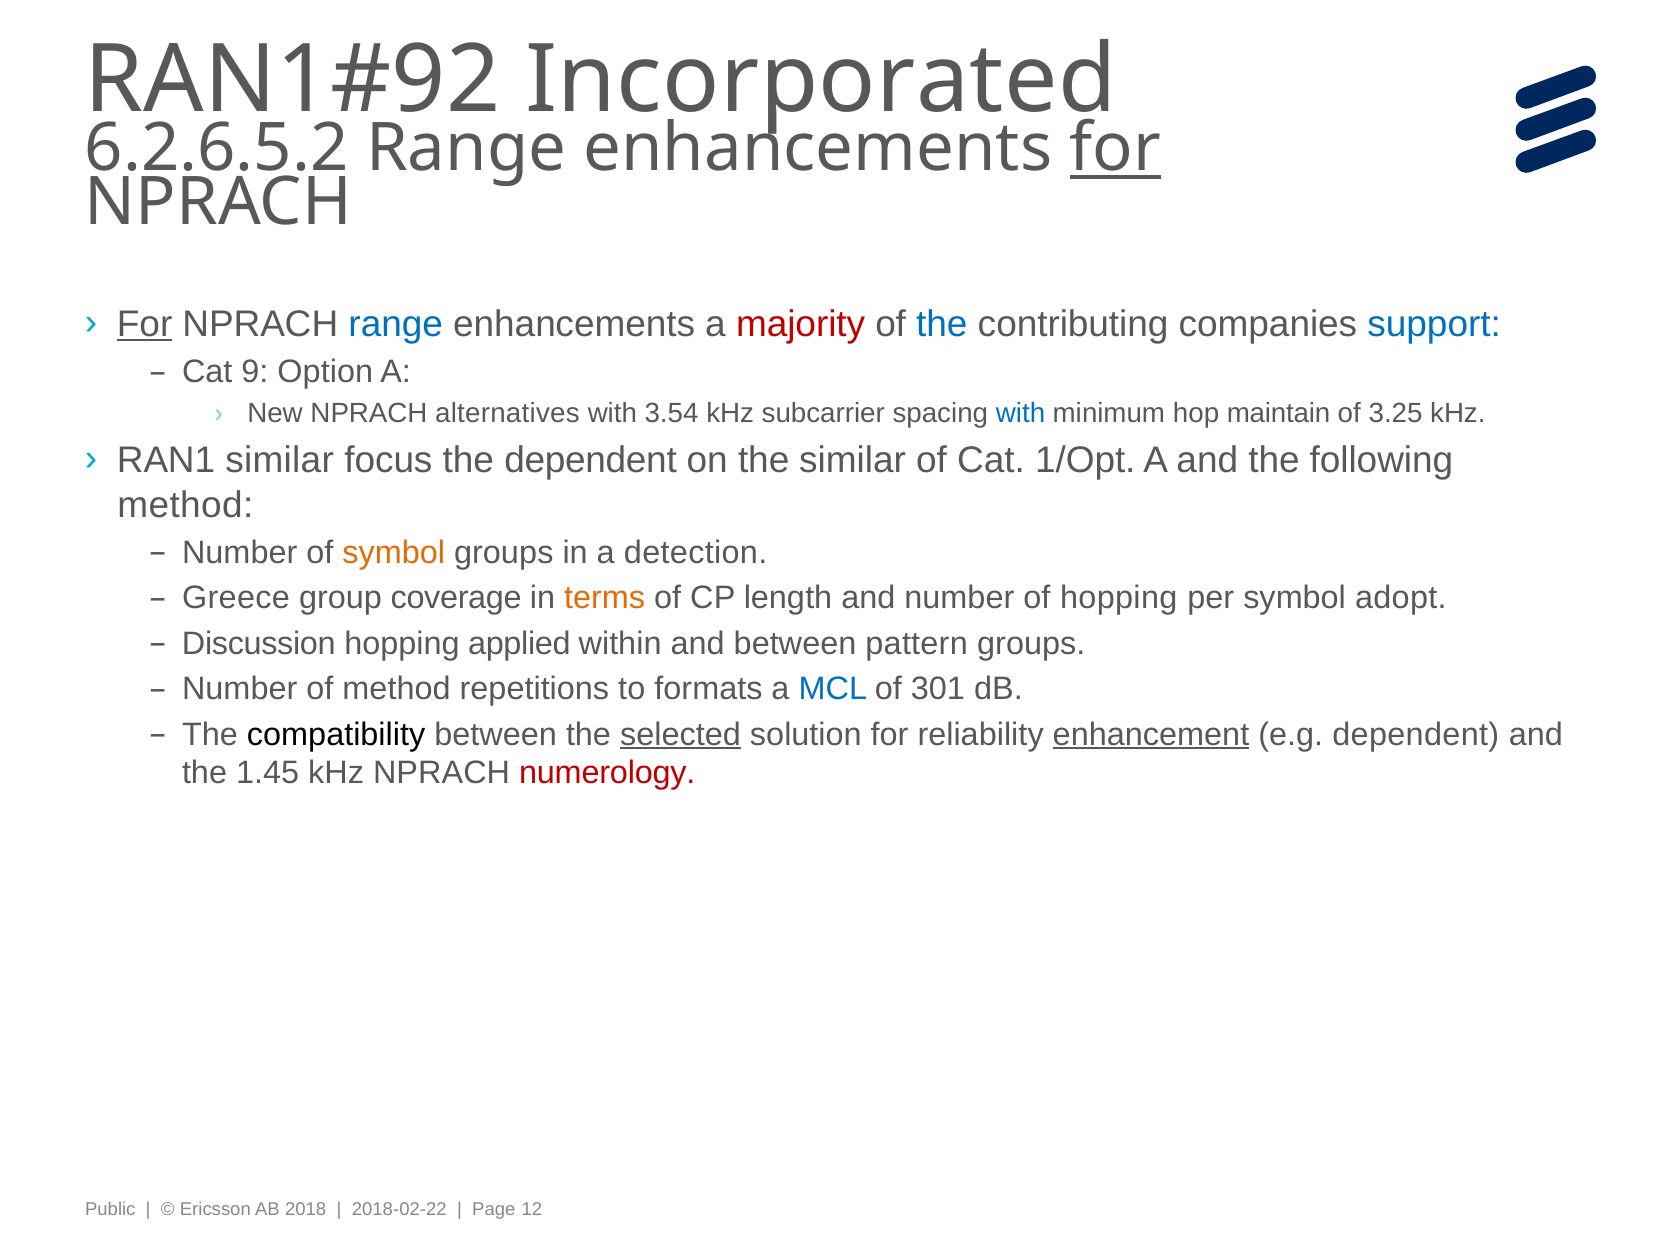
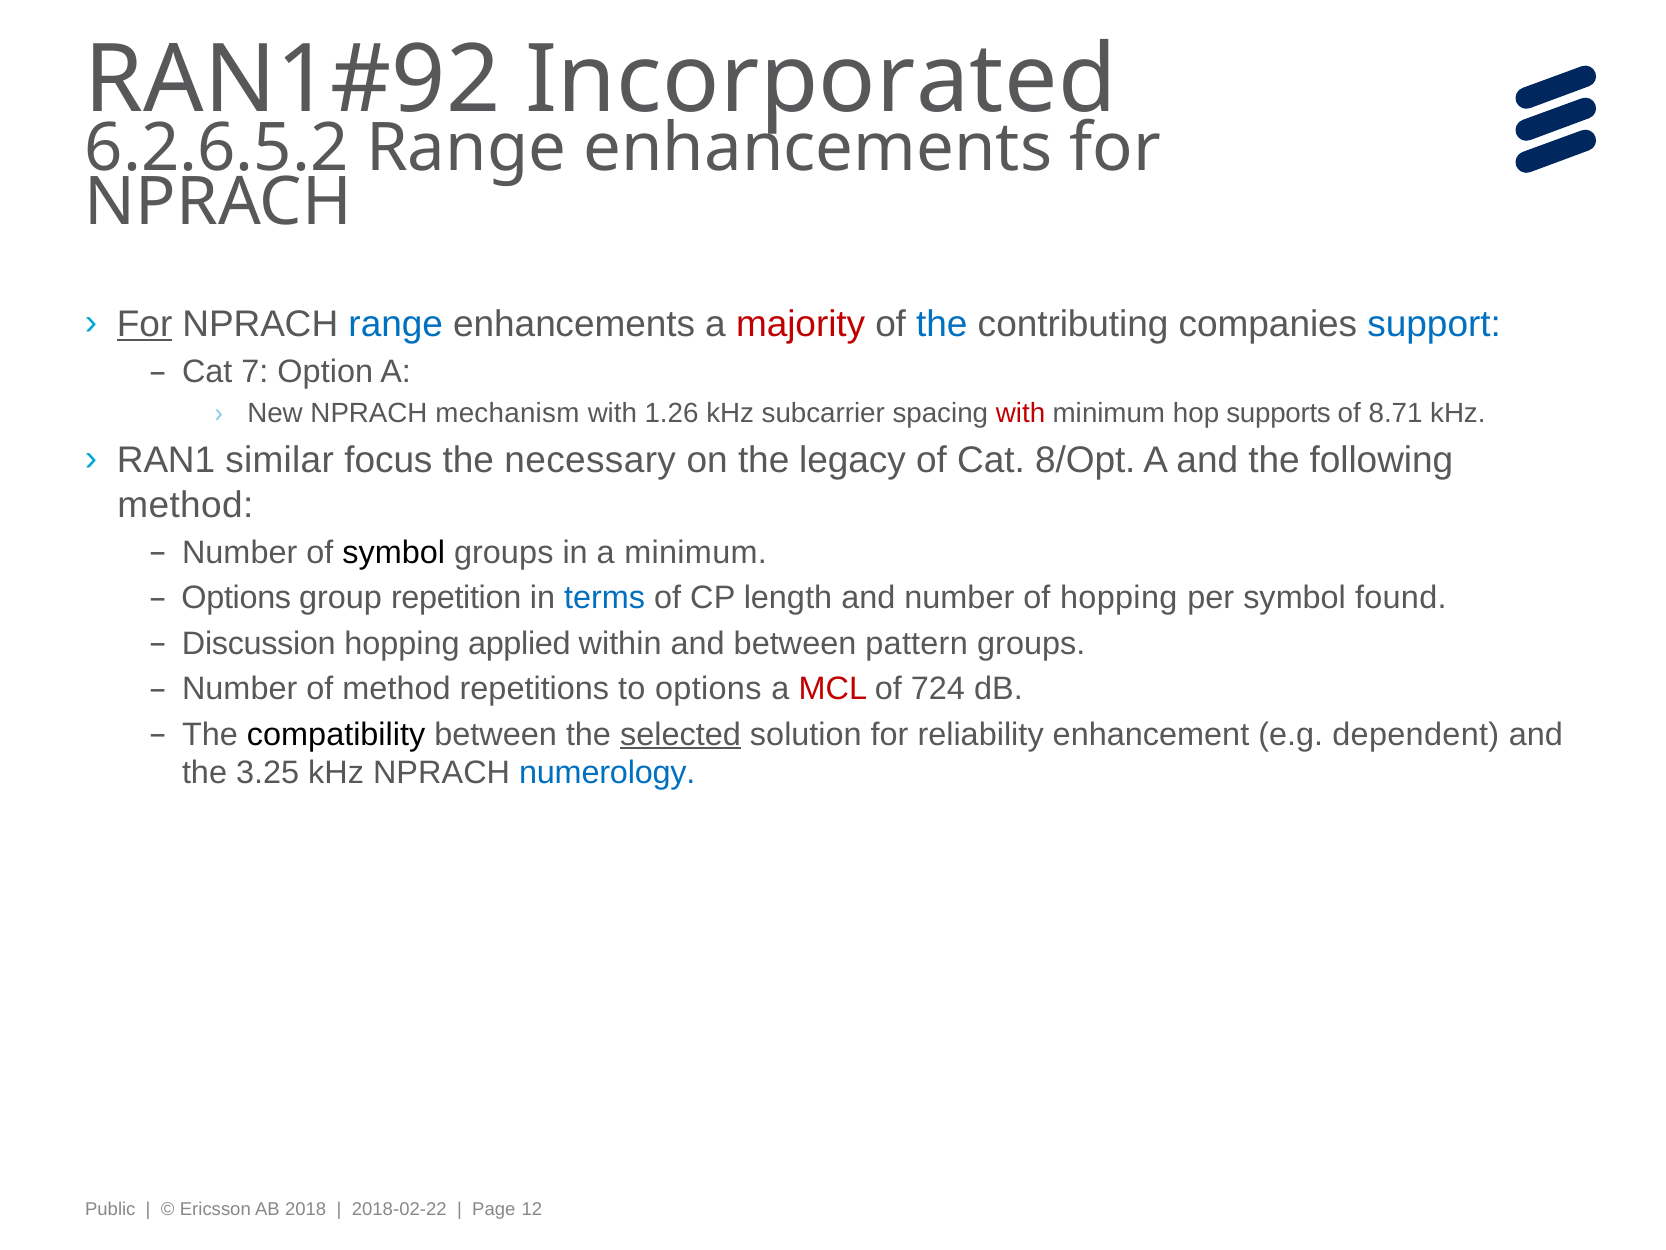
for at (1115, 148) underline: present -> none
9: 9 -> 7
alternatives: alternatives -> mechanism
3.54: 3.54 -> 1.26
with at (1021, 413) colour: blue -> red
maintain: maintain -> supports
3.25: 3.25 -> 8.71
the dependent: dependent -> necessary
the similar: similar -> legacy
1/Opt: 1/Opt -> 8/Opt
symbol at (394, 553) colour: orange -> black
a detection: detection -> minimum
Greece at (236, 598): Greece -> Options
coverage: coverage -> repetition
terms colour: orange -> blue
adopt: adopt -> found
to formats: formats -> options
MCL colour: blue -> red
301: 301 -> 724
enhancement underline: present -> none
1.45: 1.45 -> 3.25
numerology colour: red -> blue
